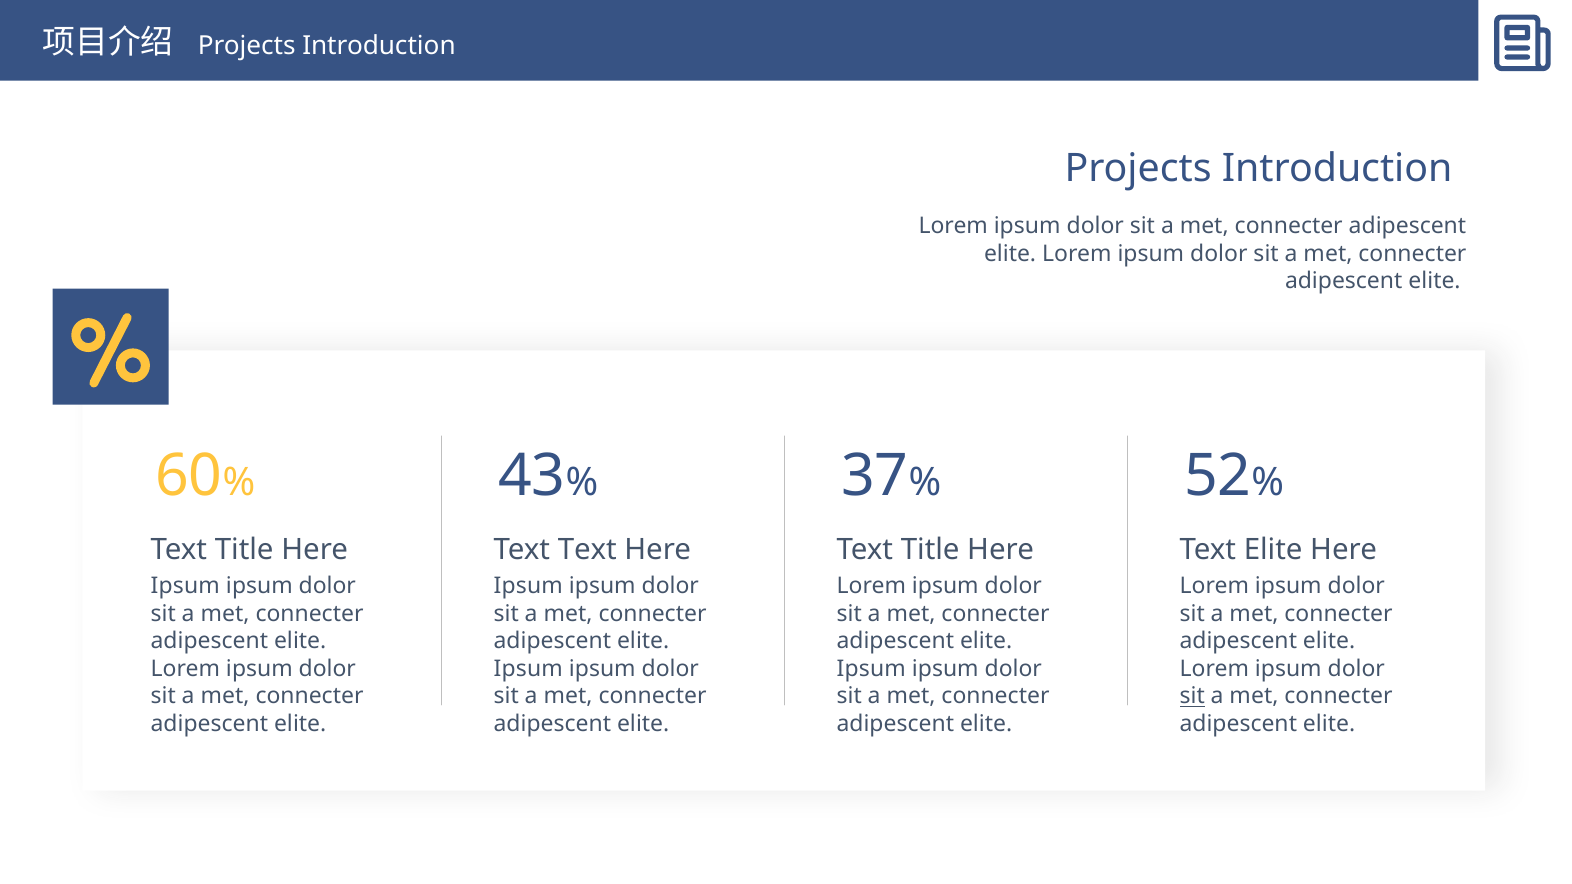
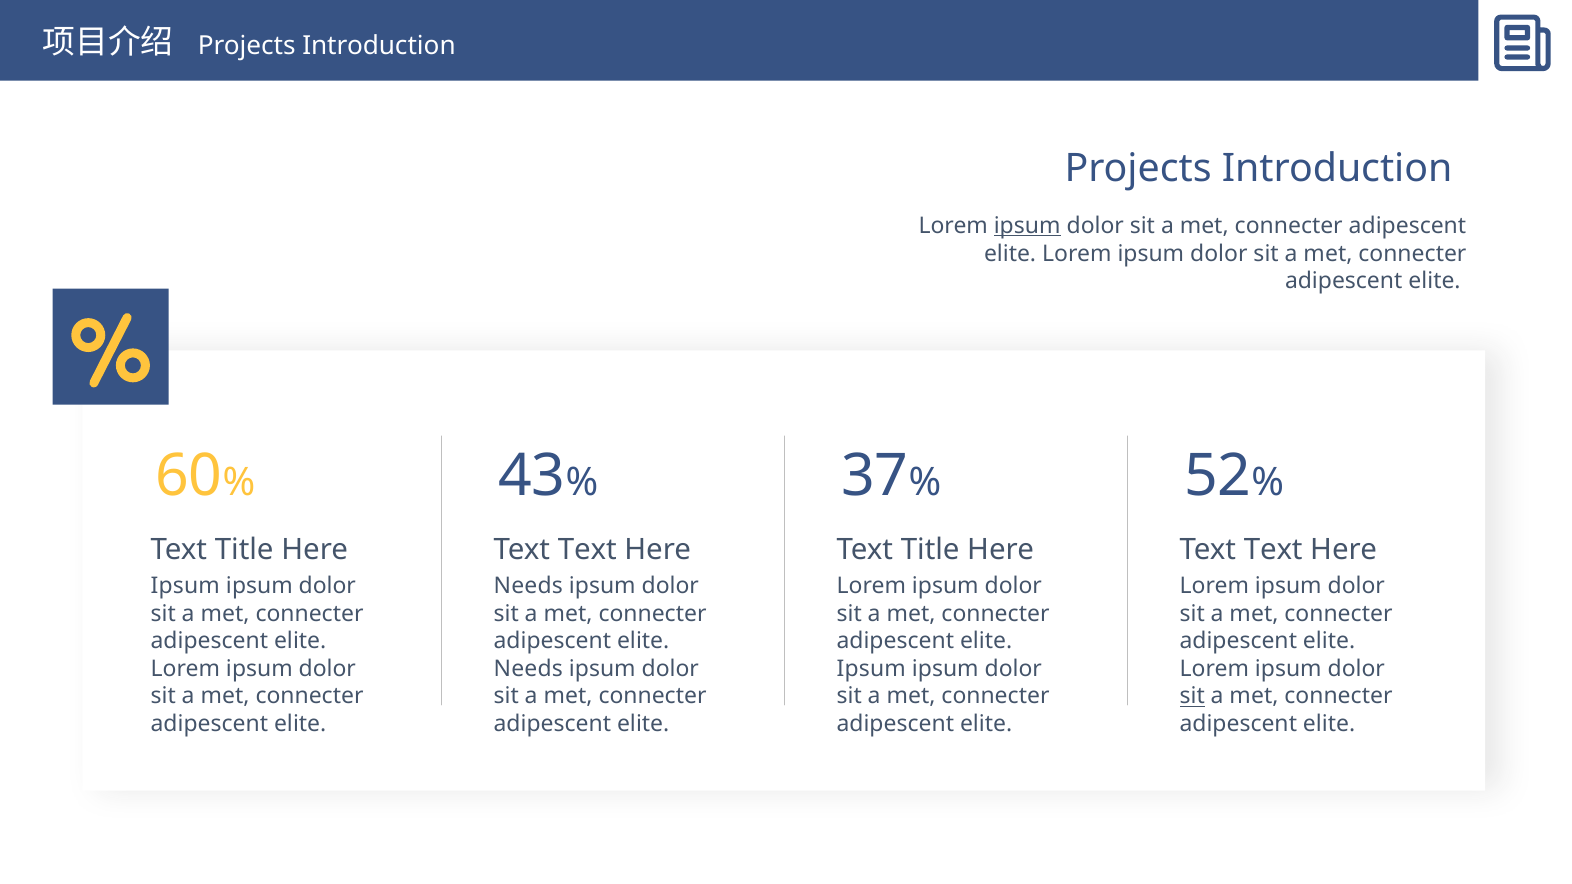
ipsum at (1027, 226) underline: none -> present
Elite at (1273, 550): Elite -> Text
Ipsum at (528, 587): Ipsum -> Needs
Ipsum at (528, 669): Ipsum -> Needs
